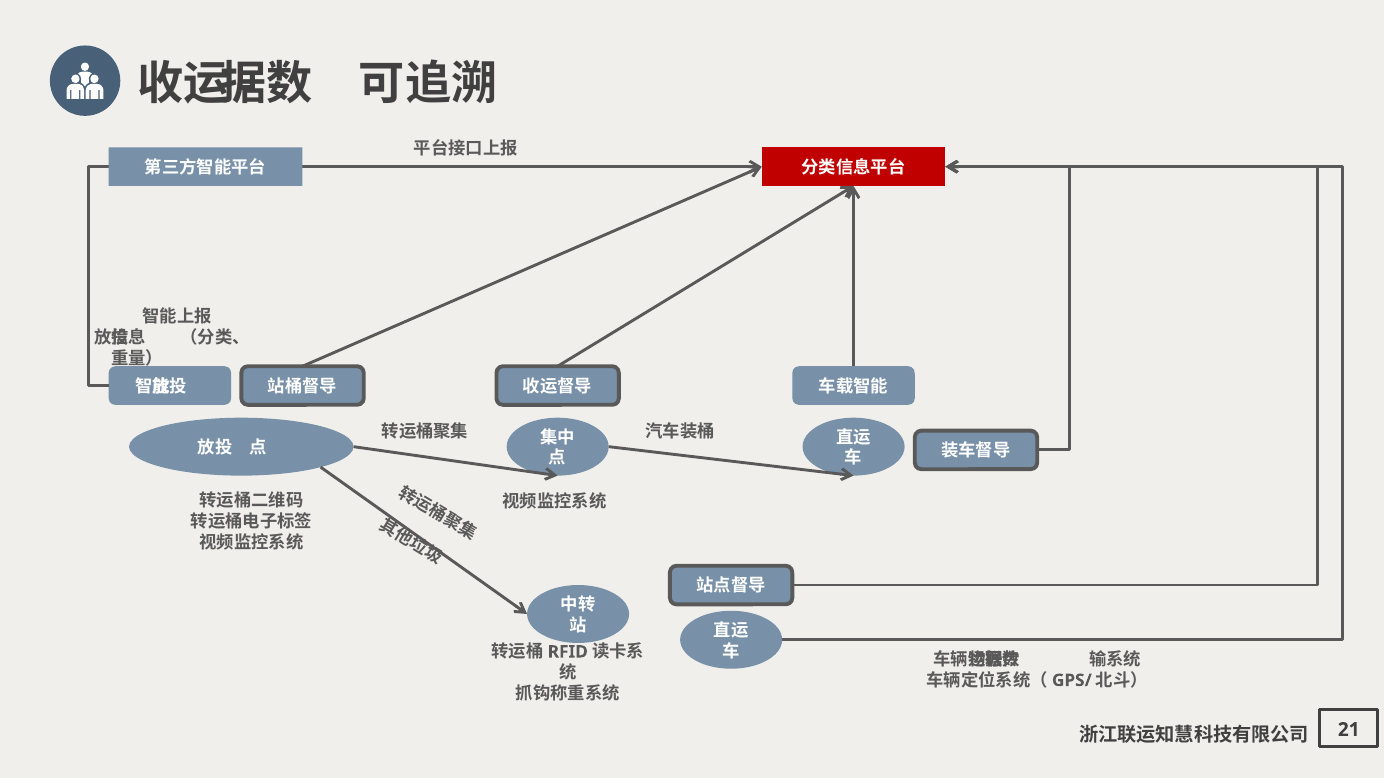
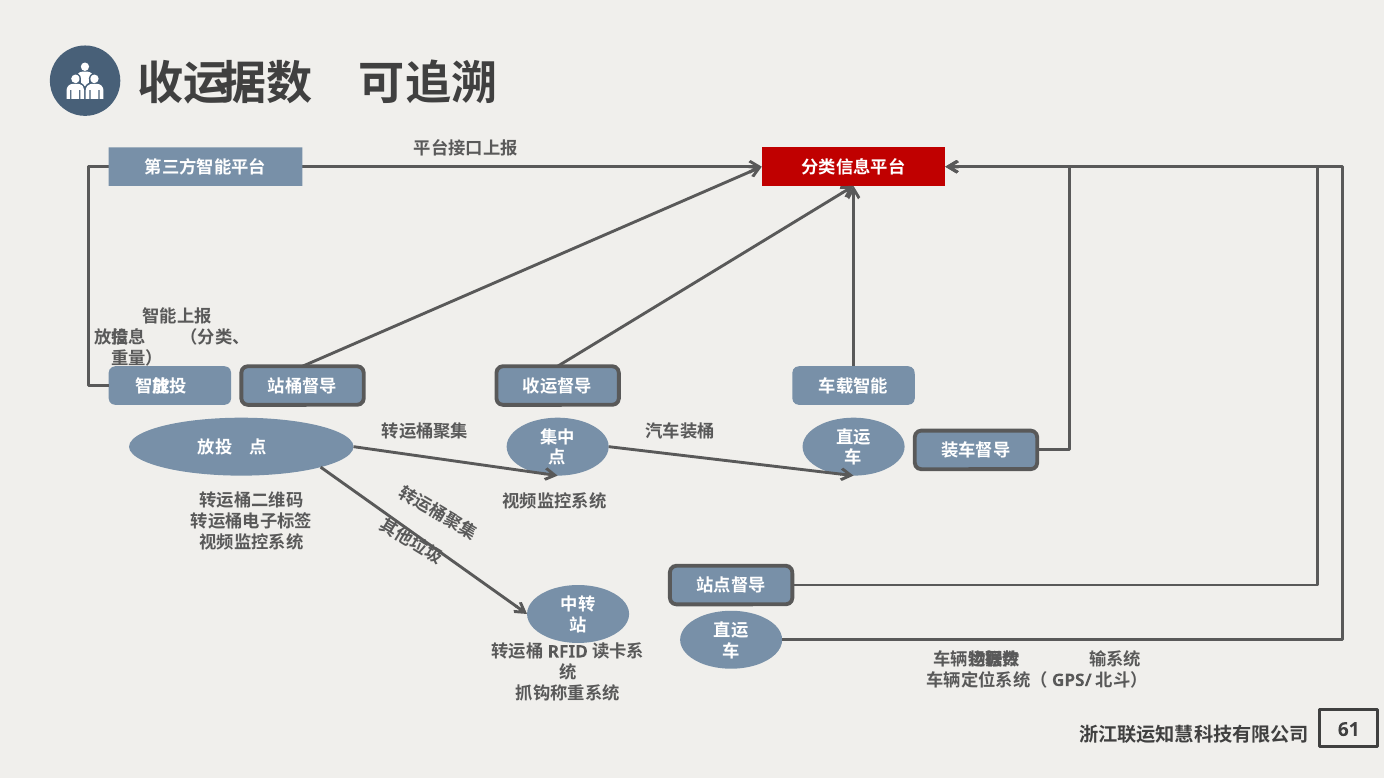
21: 21 -> 61
